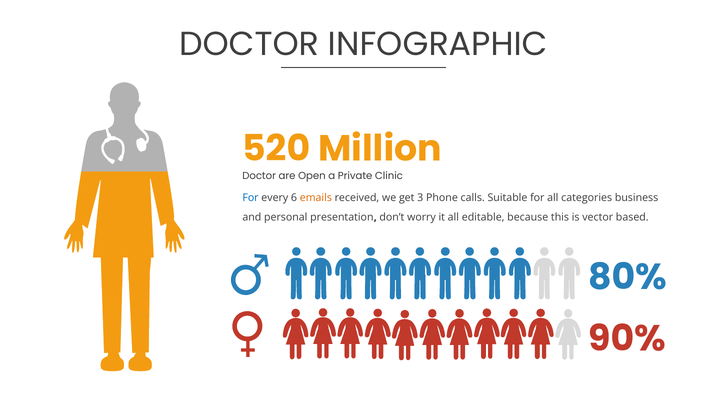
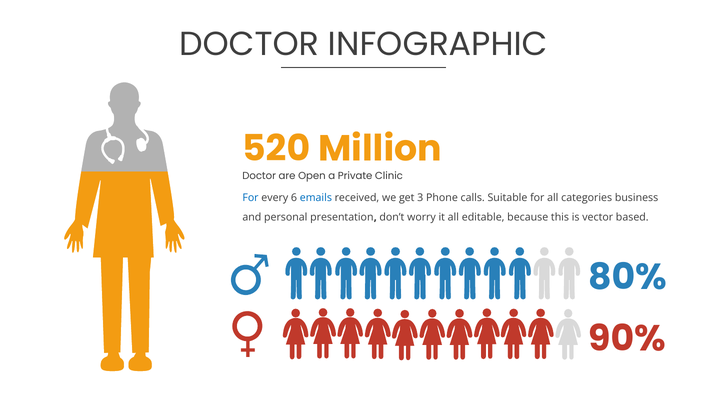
emails colour: orange -> blue
